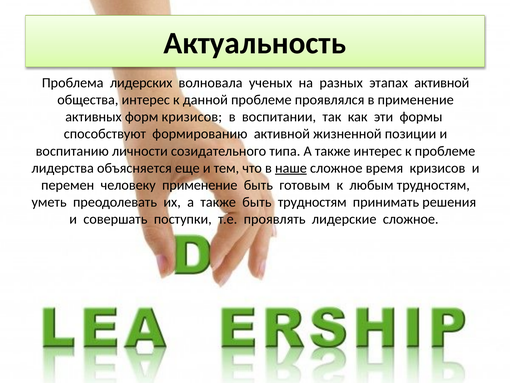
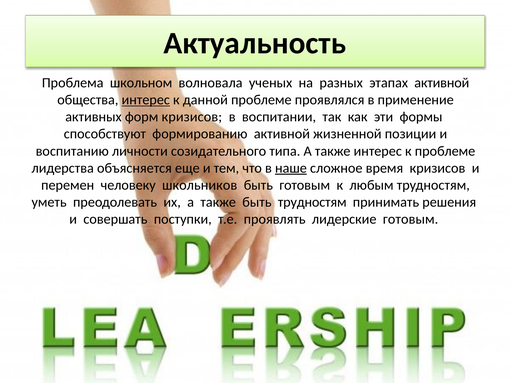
лидерских: лидерских -> школьном
интерес at (146, 100) underline: none -> present
человеку применение: применение -> школьников
лидерские сложное: сложное -> готовым
